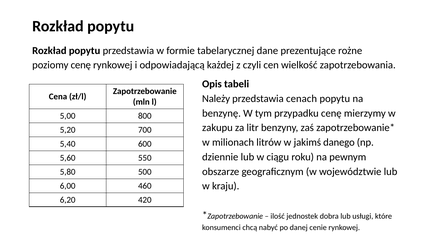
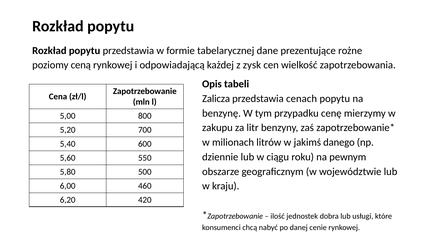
poziomy cenę: cenę -> ceną
czyli: czyli -> zysk
Należy: Należy -> Zalicza
